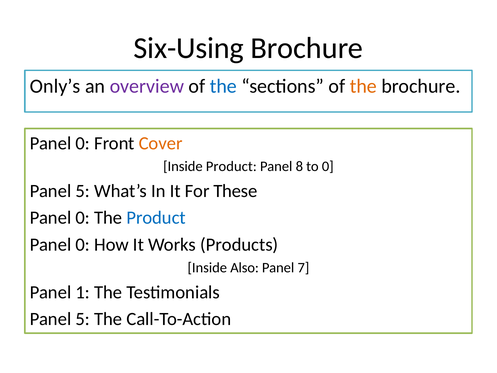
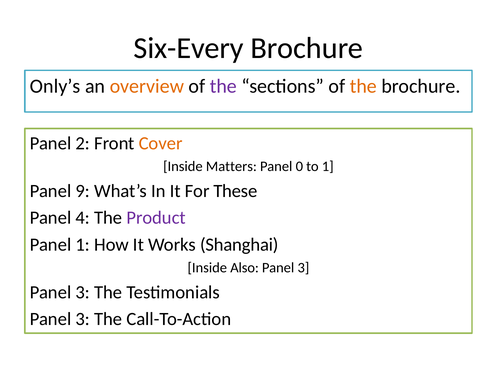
Six-Using: Six-Using -> Six-Every
overview colour: purple -> orange
the at (223, 86) colour: blue -> purple
0 at (83, 143): 0 -> 2
Inside Product: Product -> Matters
8: 8 -> 0
to 0: 0 -> 1
5 at (83, 191): 5 -> 9
0 at (83, 218): 0 -> 4
Product at (156, 218) colour: blue -> purple
0 at (83, 244): 0 -> 1
Products: Products -> Shanghai
7 at (303, 267): 7 -> 3
1 at (83, 292): 1 -> 3
5 at (83, 319): 5 -> 3
